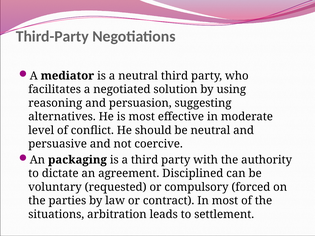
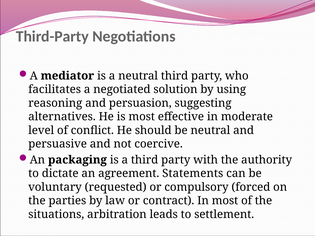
Disciplined: Disciplined -> Statements
